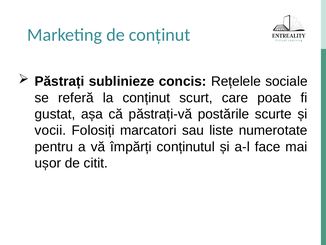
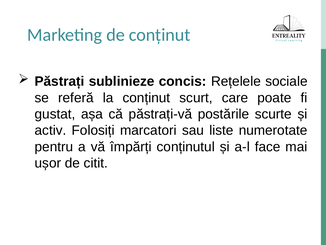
vocii: vocii -> activ
